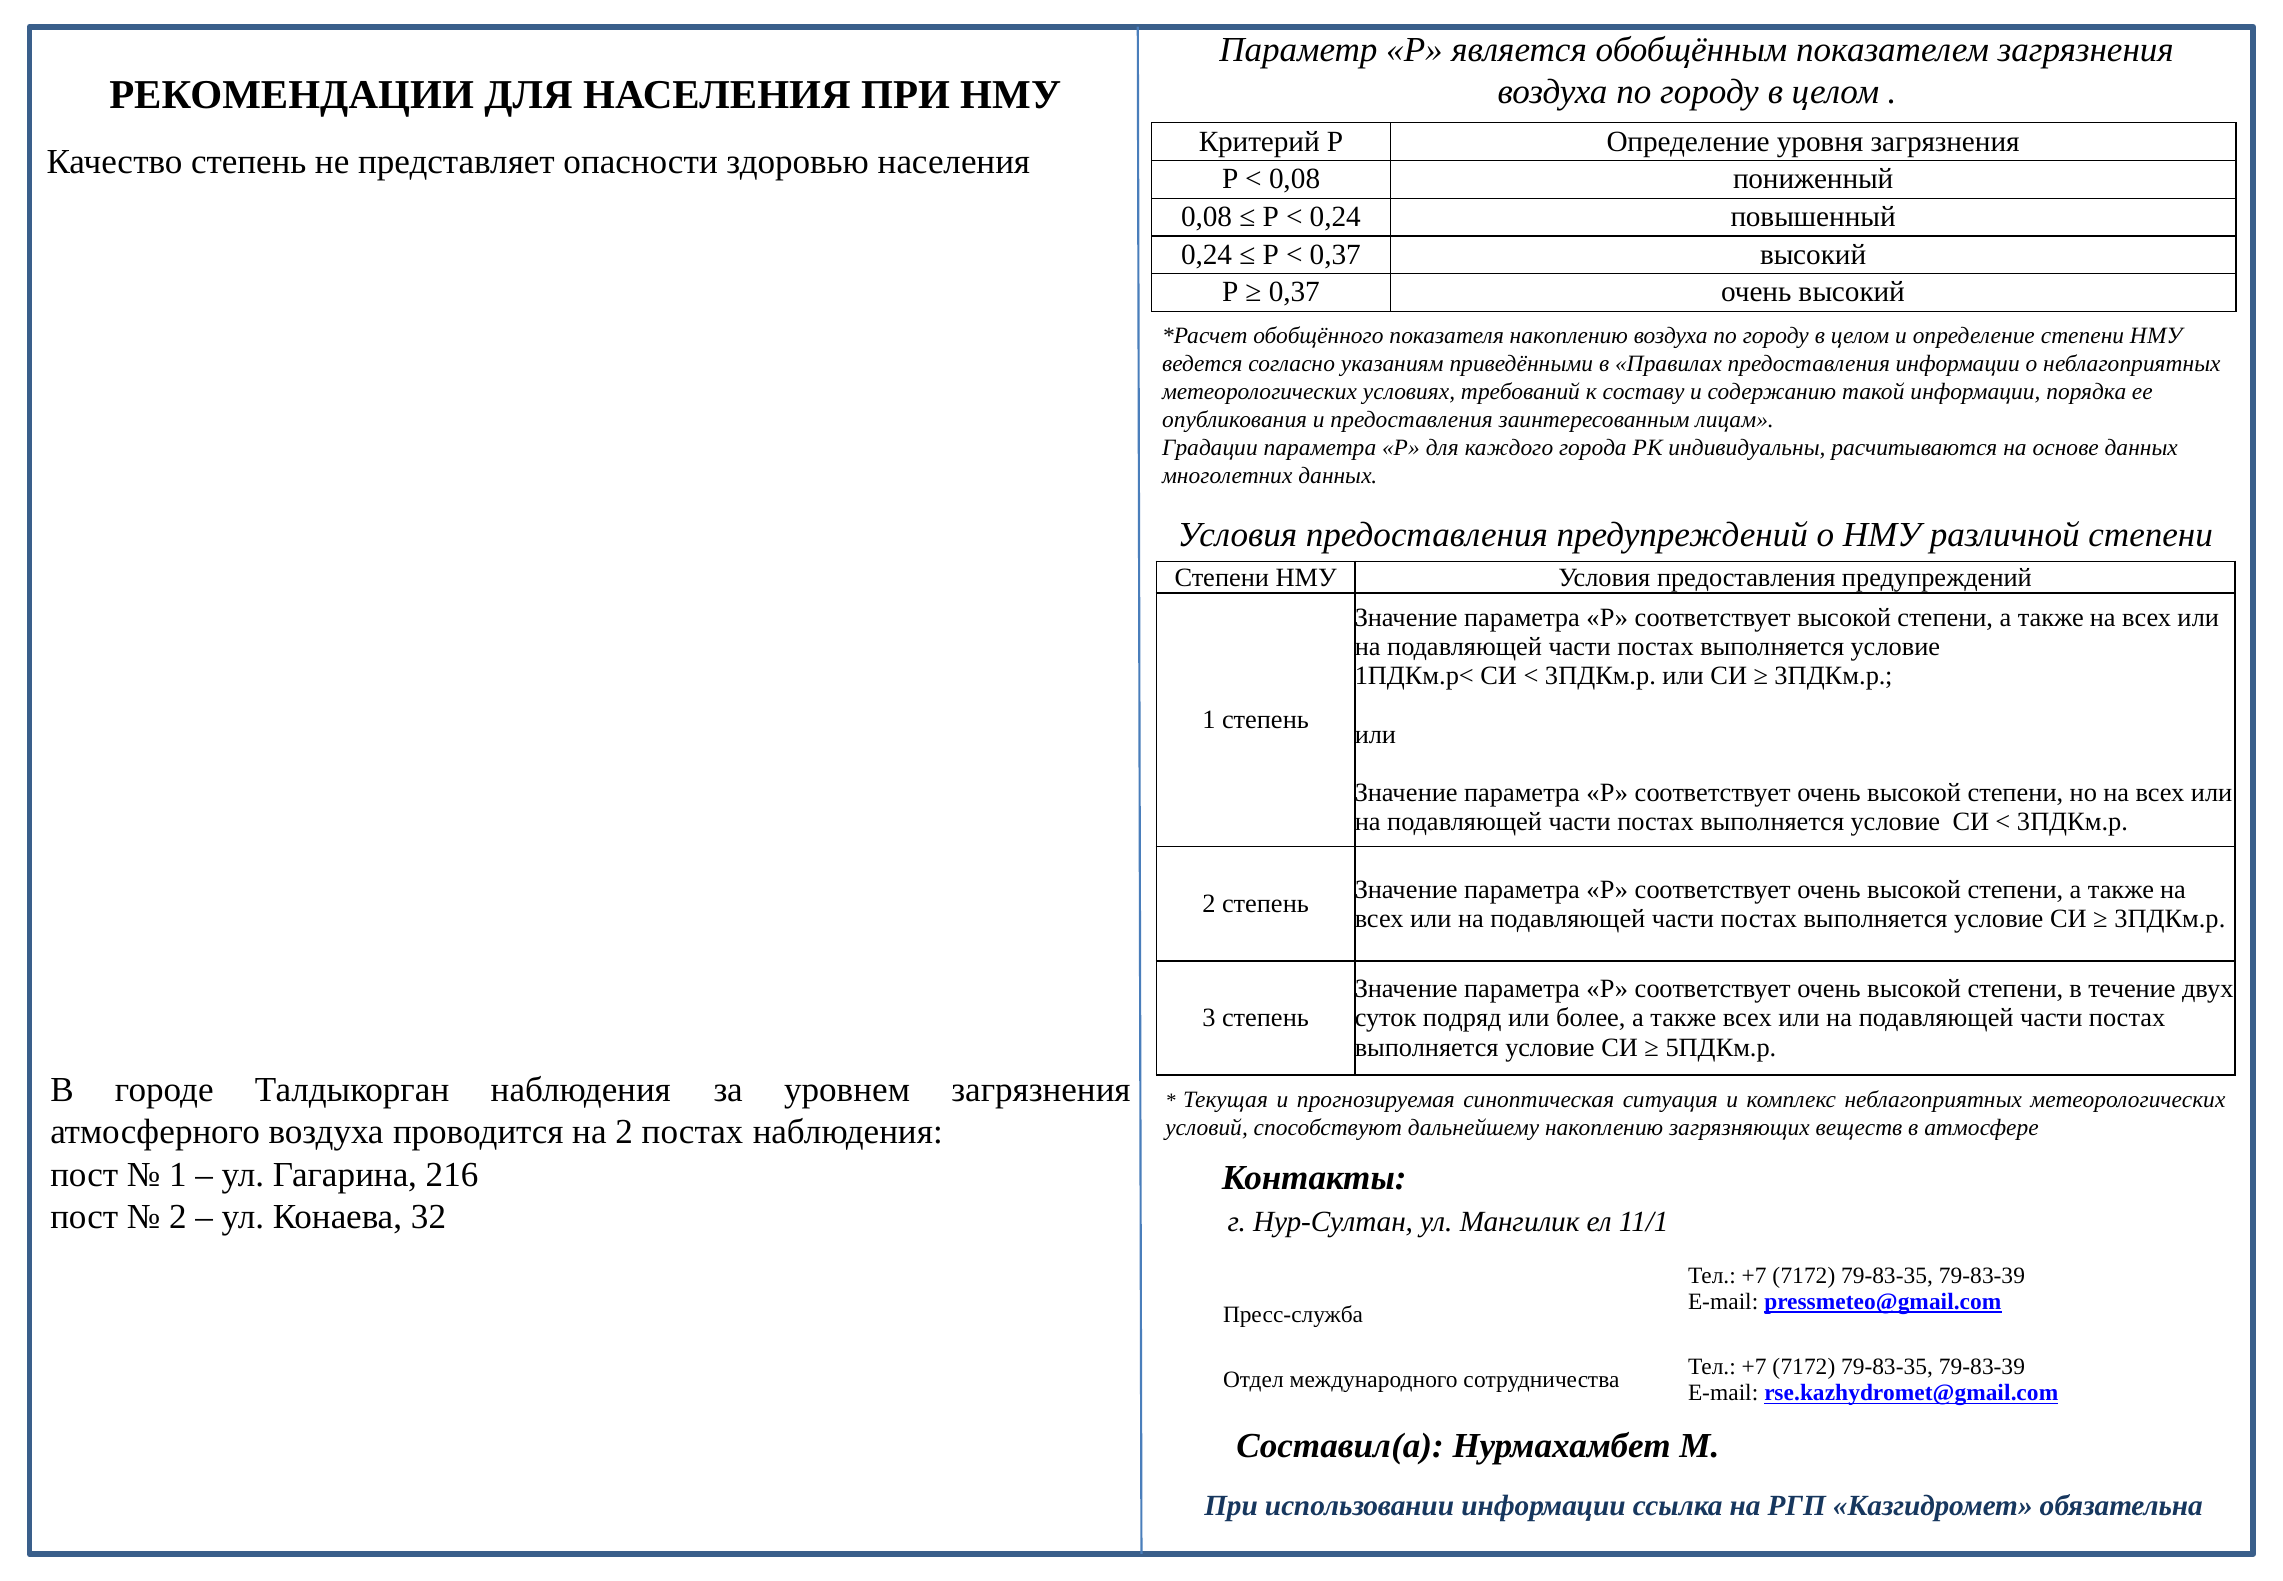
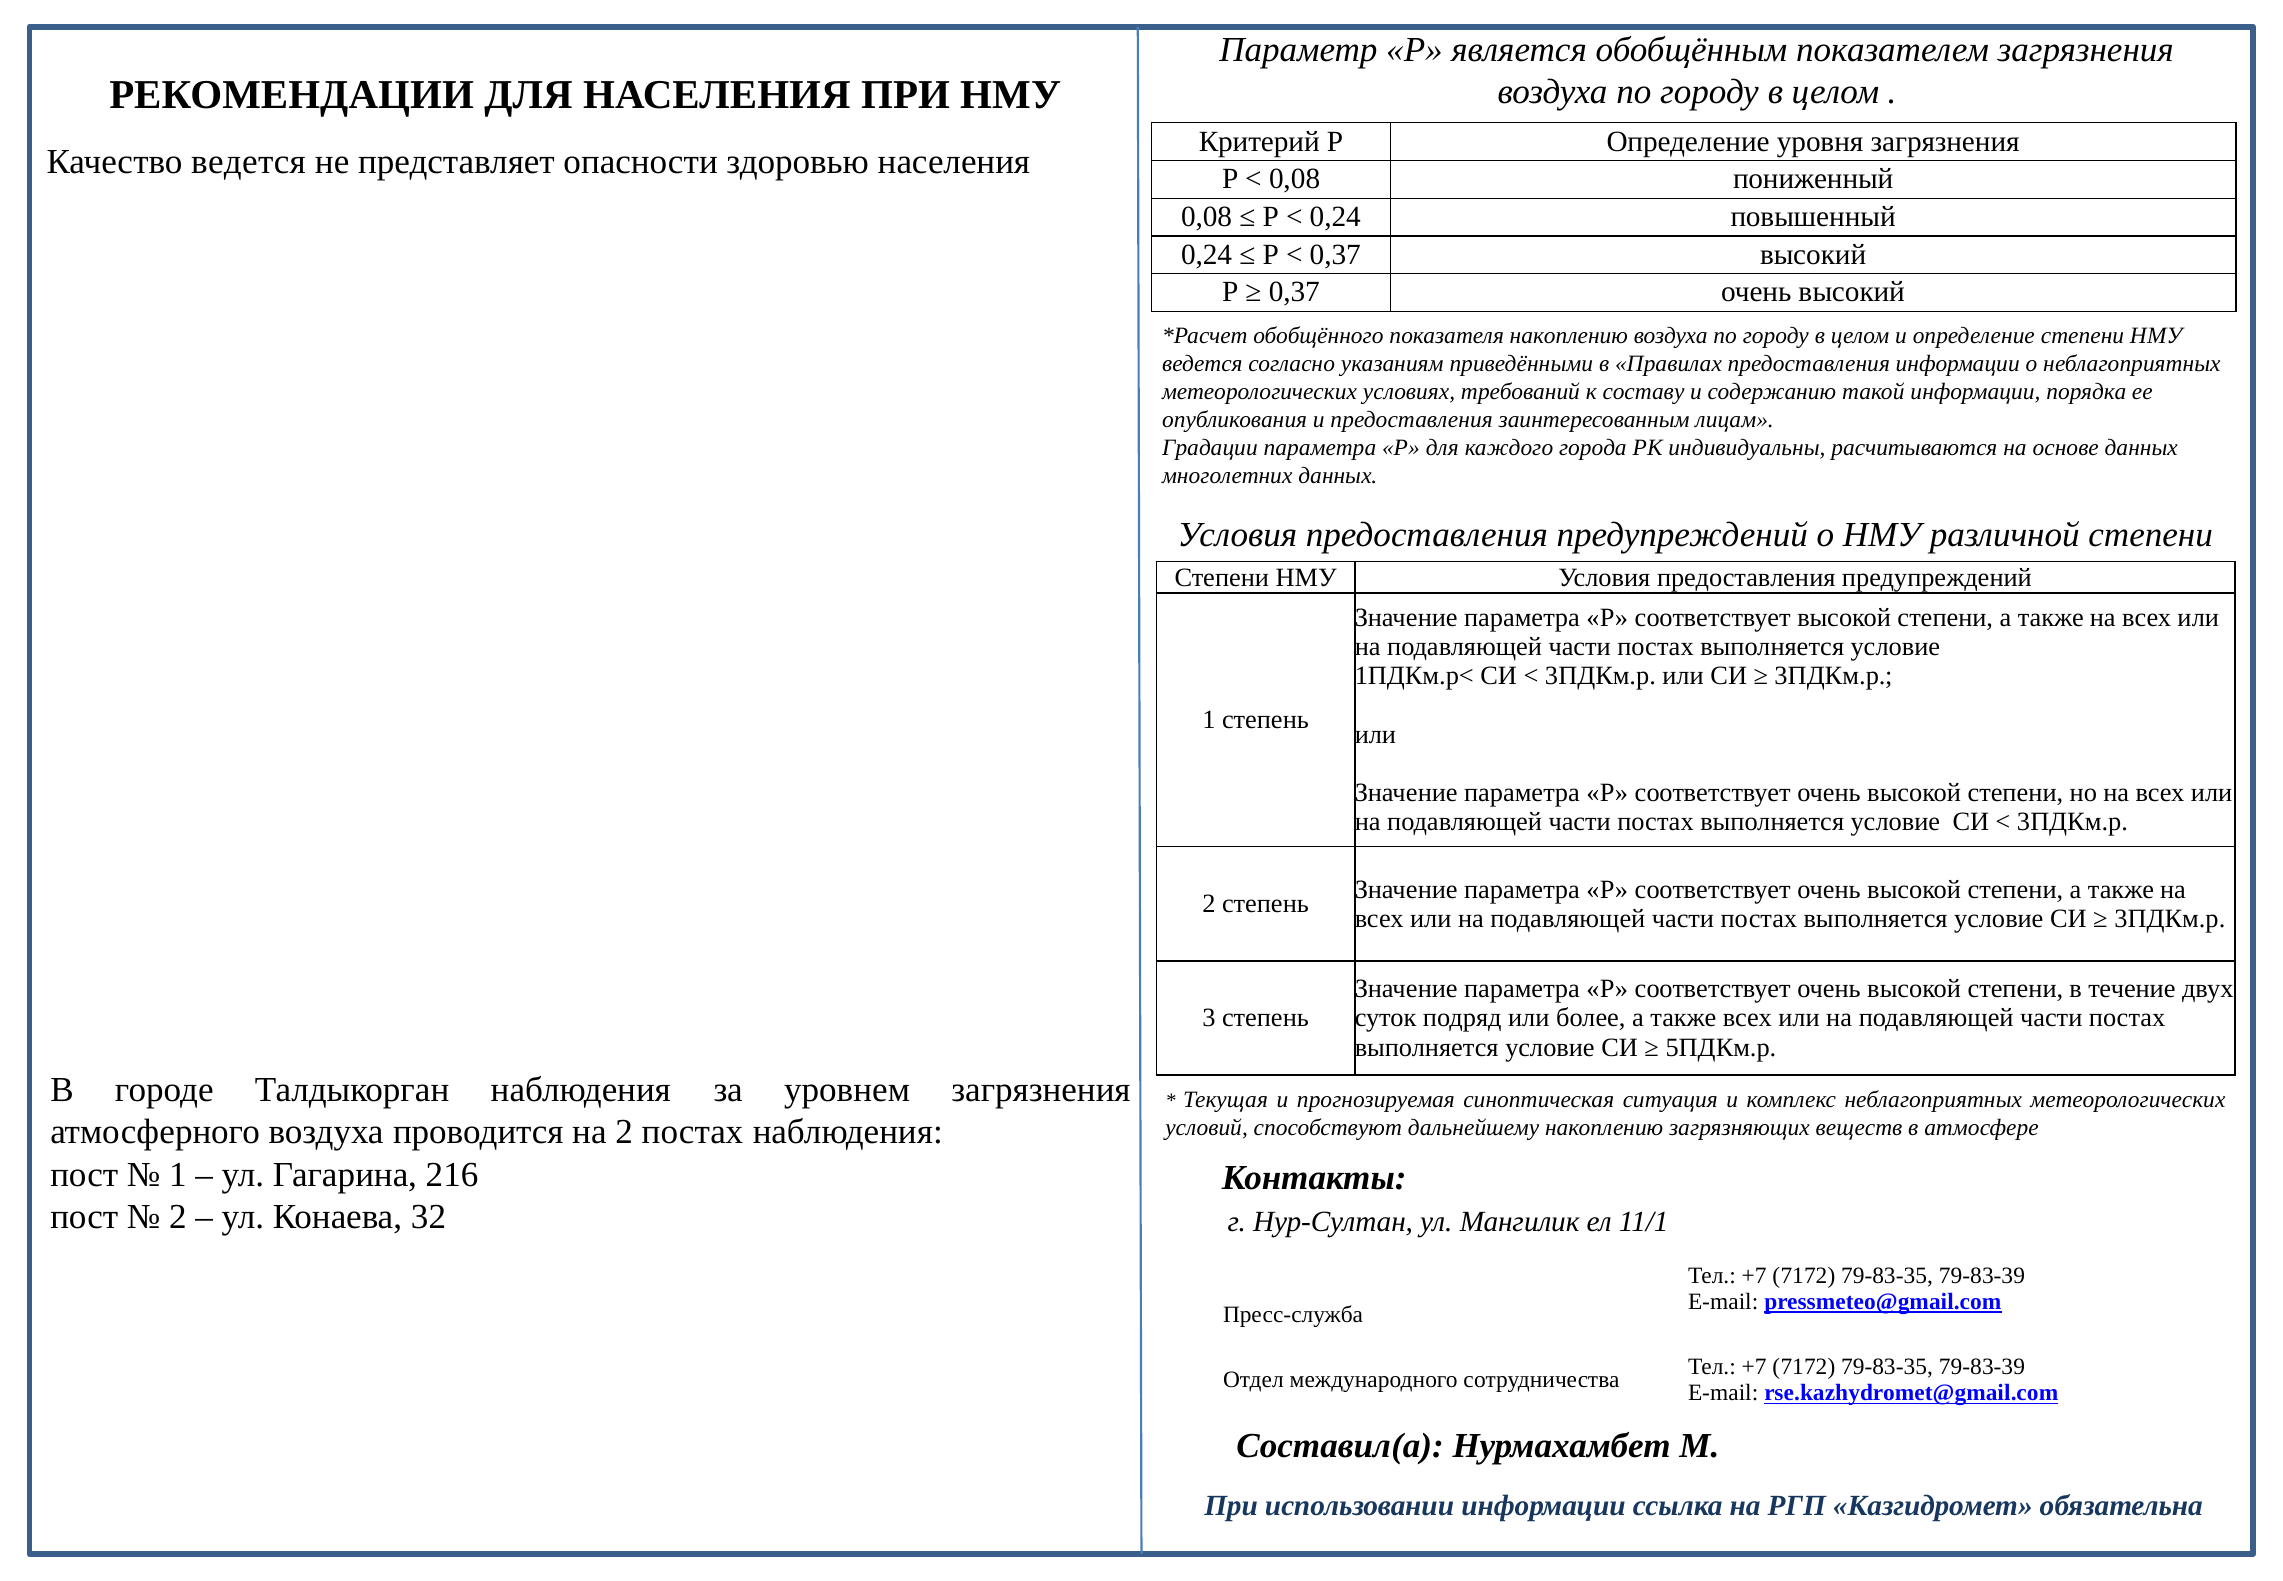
Качество степень: степень -> ведется
